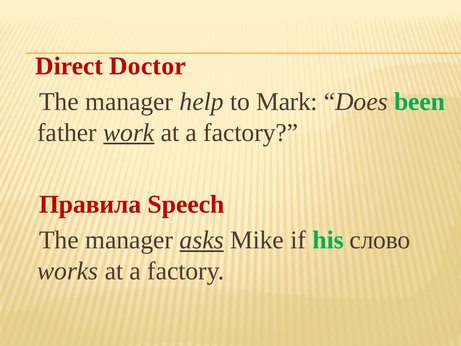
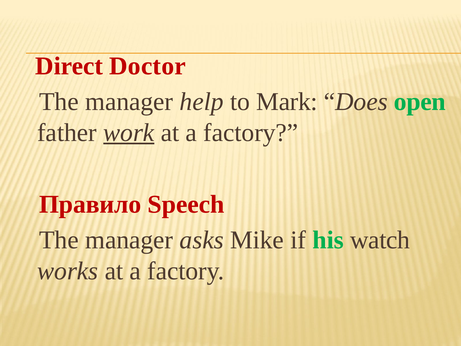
been: been -> open
Правила: Правила -> Правило
asks underline: present -> none
слово: слово -> watch
